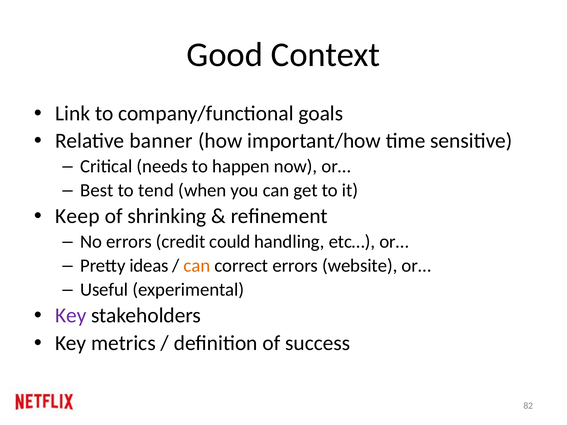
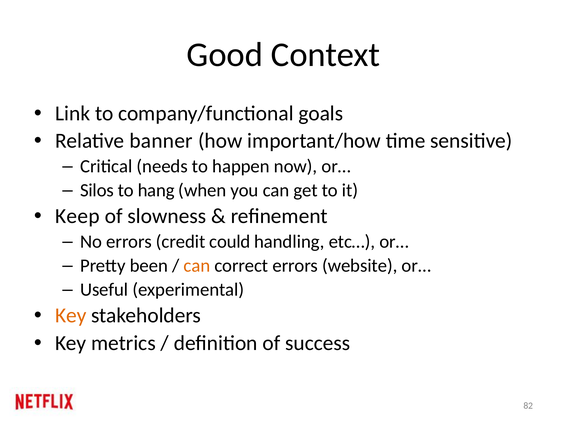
Best: Best -> Silos
tend: tend -> hang
shrinking: shrinking -> slowness
ideas: ideas -> been
Key at (71, 316) colour: purple -> orange
